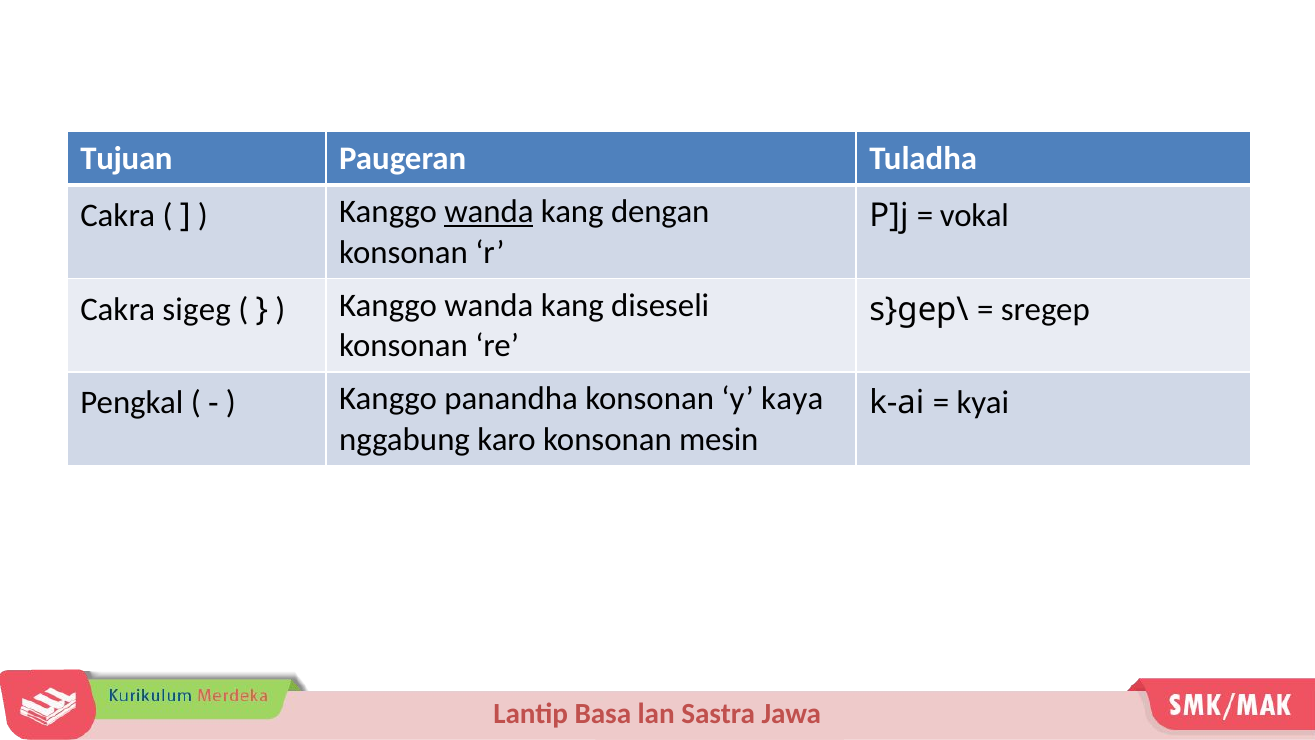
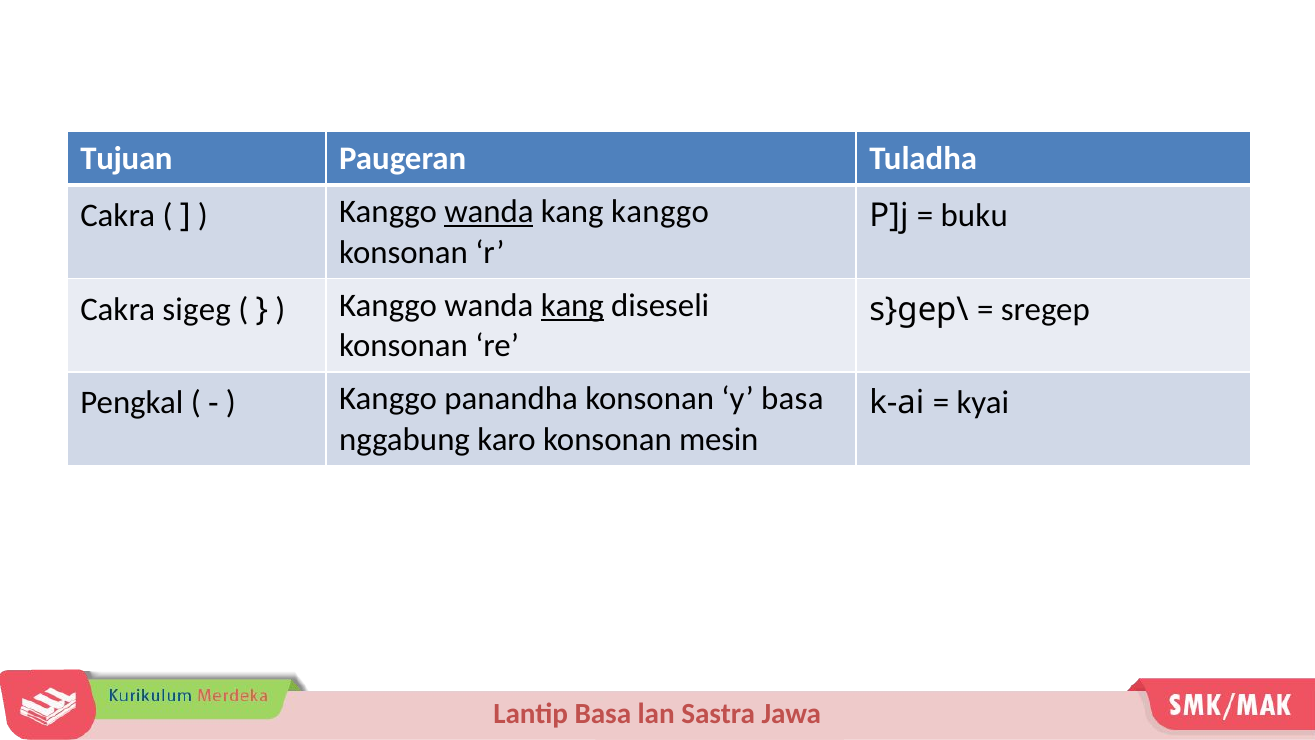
kang dengan: dengan -> kanggo
vokal: vokal -> buku
kang at (572, 305) underline: none -> present
y kaya: kaya -> basa
